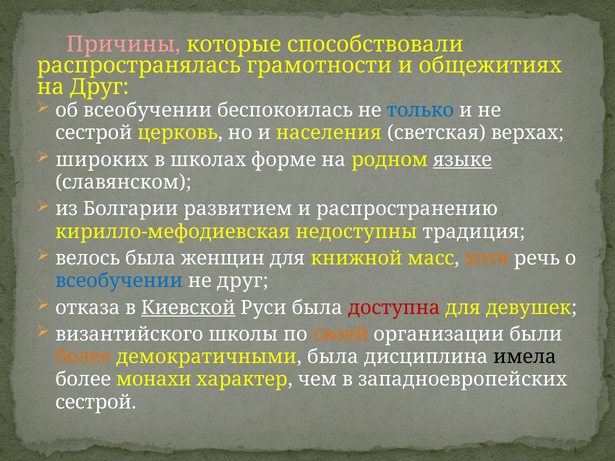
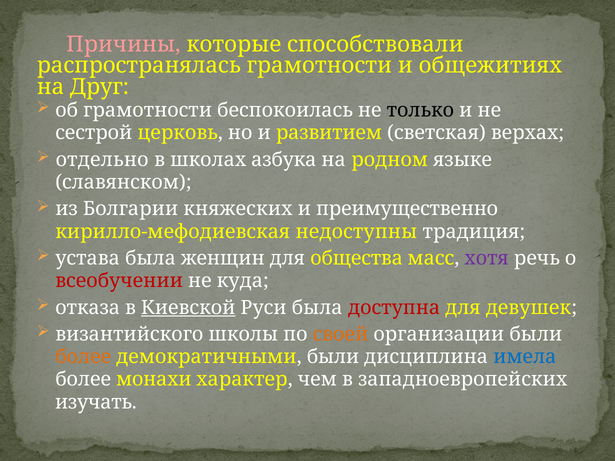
об всеобучении: всеобучении -> грамотности
только colour: blue -> black
населения: населения -> развитием
широких: широких -> отдельно
форме: форме -> азбука
языке underline: present -> none
развитием: развитием -> княжеских
распространению: распространению -> преимущественно
велось: велось -> устава
книжной: книжной -> общества
хотя colour: orange -> purple
всеобучении at (119, 281) colour: blue -> red
не друг: друг -> куда
демократичными была: была -> были
имела colour: black -> blue
сестрой at (96, 402): сестрой -> изучать
